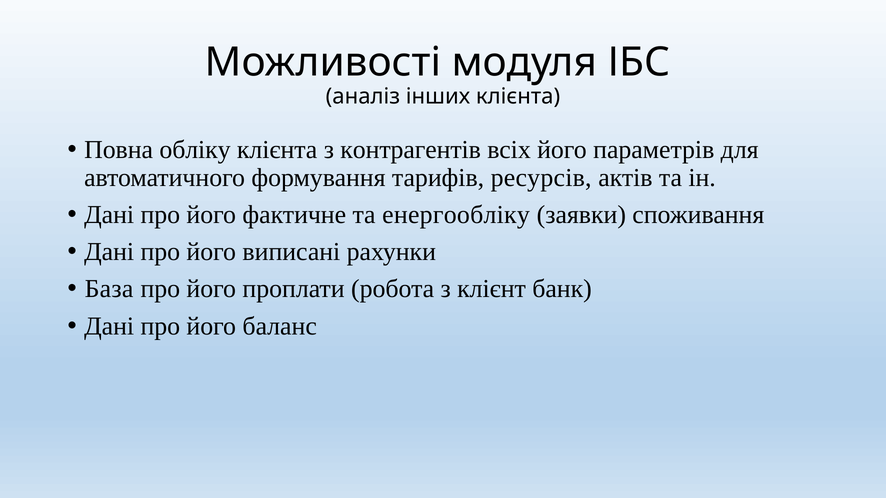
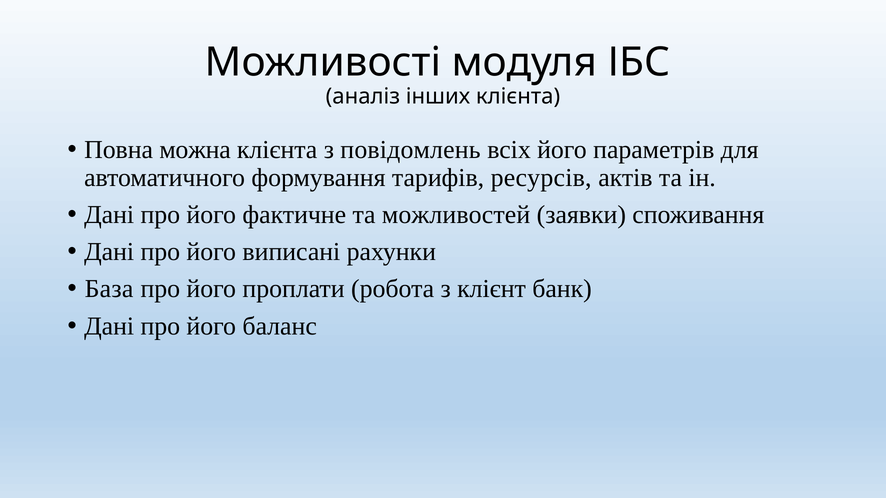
обліку: обліку -> можна
контрагентів: контрагентів -> повідомлень
енергообліку: енергообліку -> можливостей
